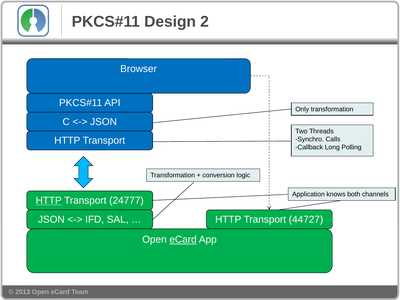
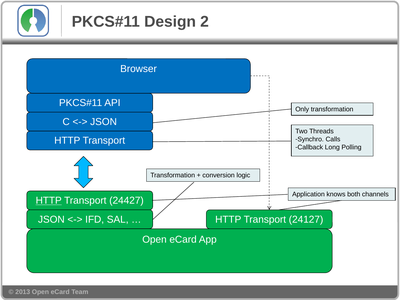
24777: 24777 -> 24427
44727: 44727 -> 24127
eCard at (183, 240) underline: present -> none
